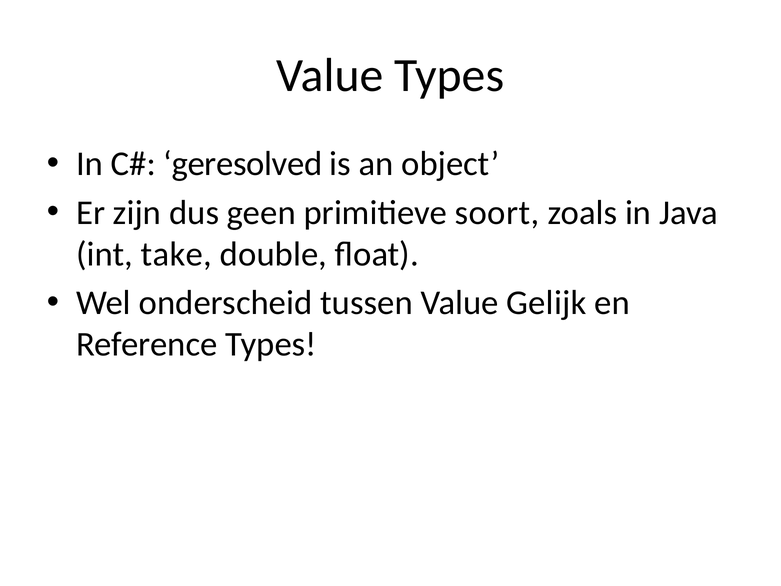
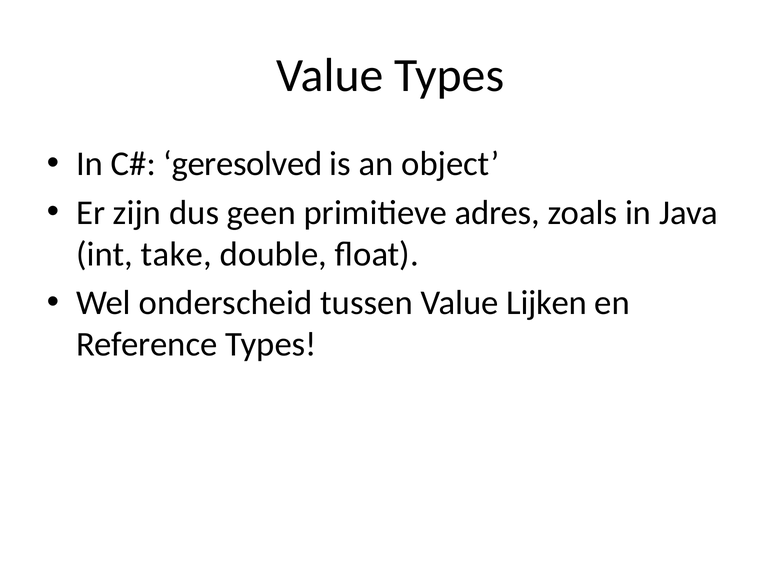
soort: soort -> adres
Gelijk: Gelijk -> Lijken
